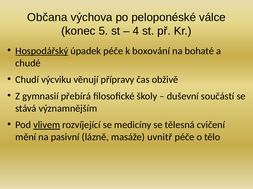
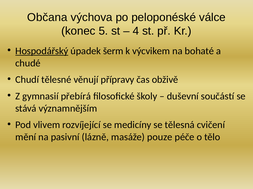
úpadek péče: péče -> šerm
boxování: boxování -> výcvikem
výcviku: výcviku -> tělesné
vlivem underline: present -> none
uvnitř: uvnitř -> pouze
